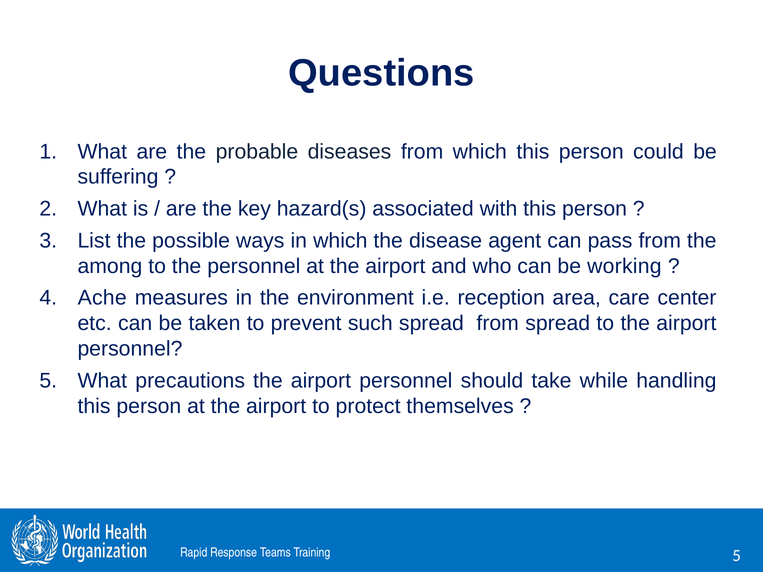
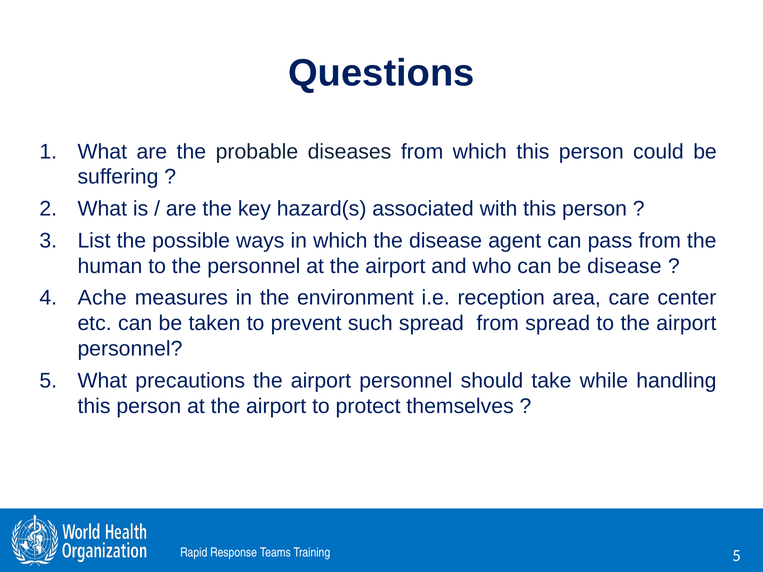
among: among -> human
be working: working -> disease
